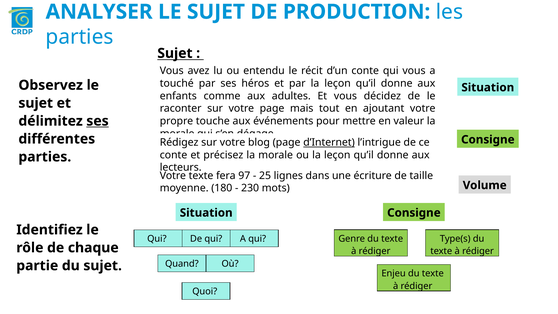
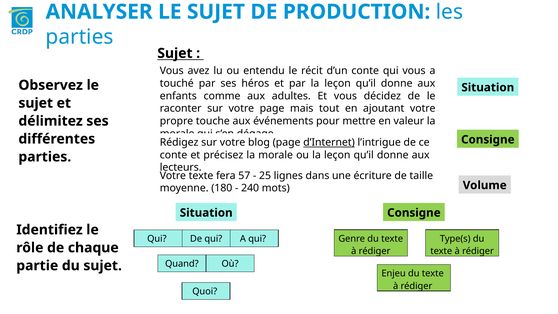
ses at (98, 121) underline: present -> none
97: 97 -> 57
230: 230 -> 240
